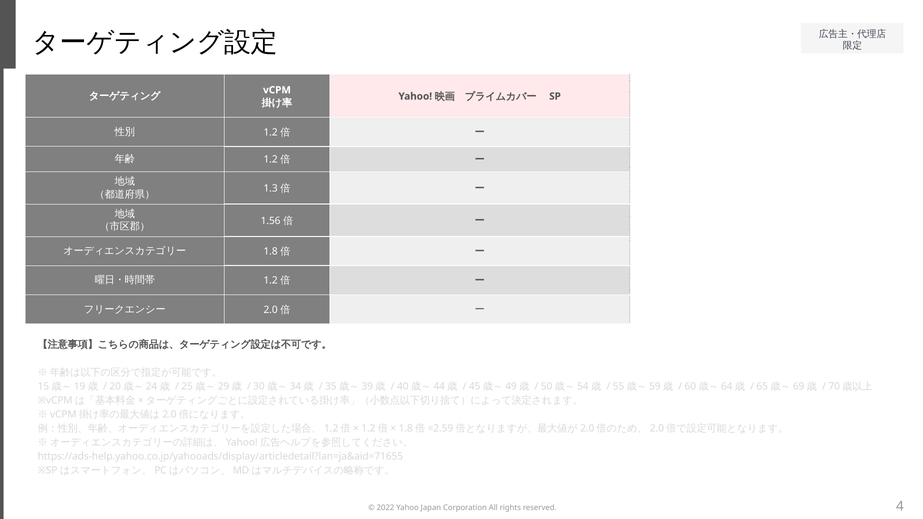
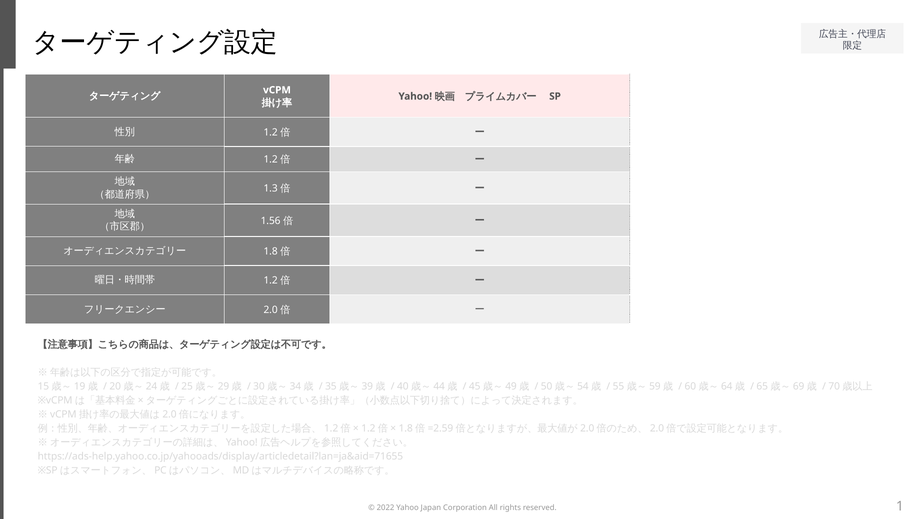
4: 4 -> 1
